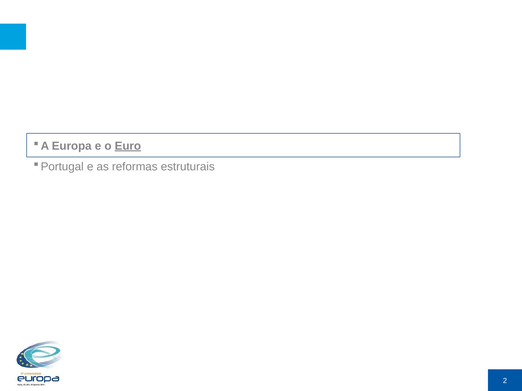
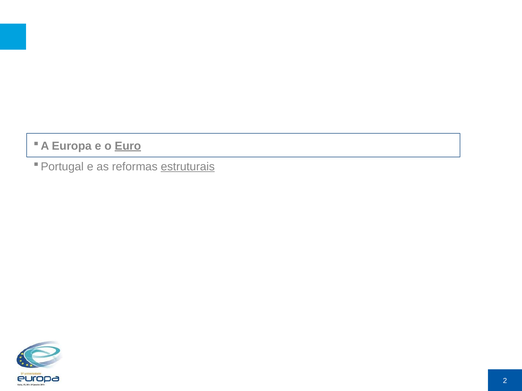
estruturais underline: none -> present
